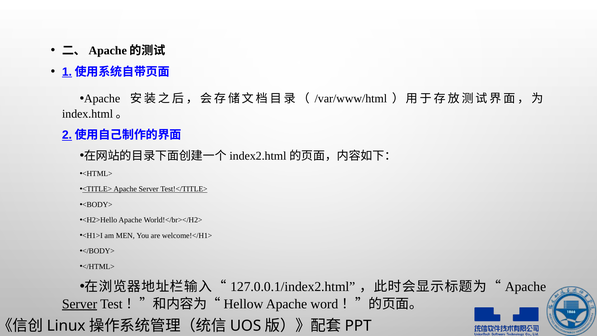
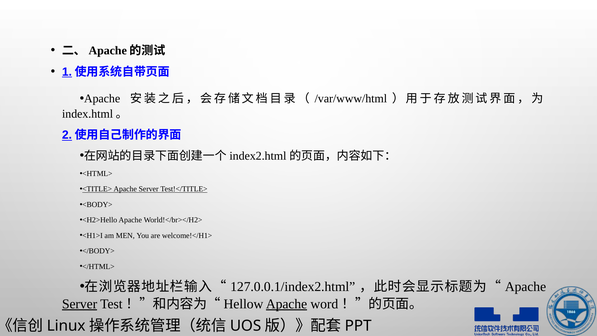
Apache at (287, 304) underline: none -> present
